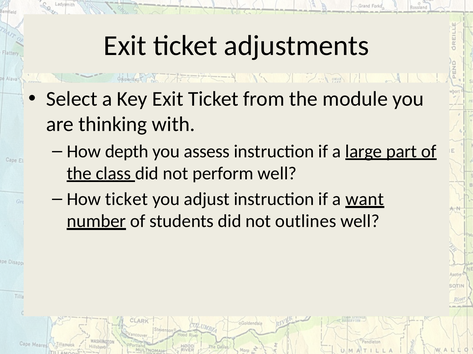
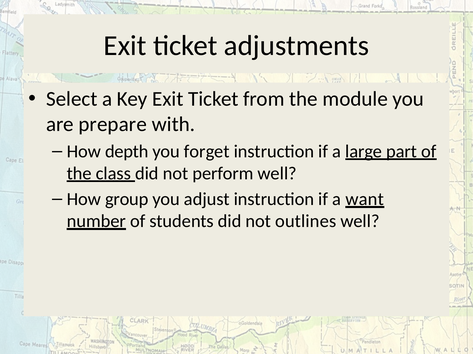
thinking: thinking -> prepare
assess: assess -> forget
How ticket: ticket -> group
